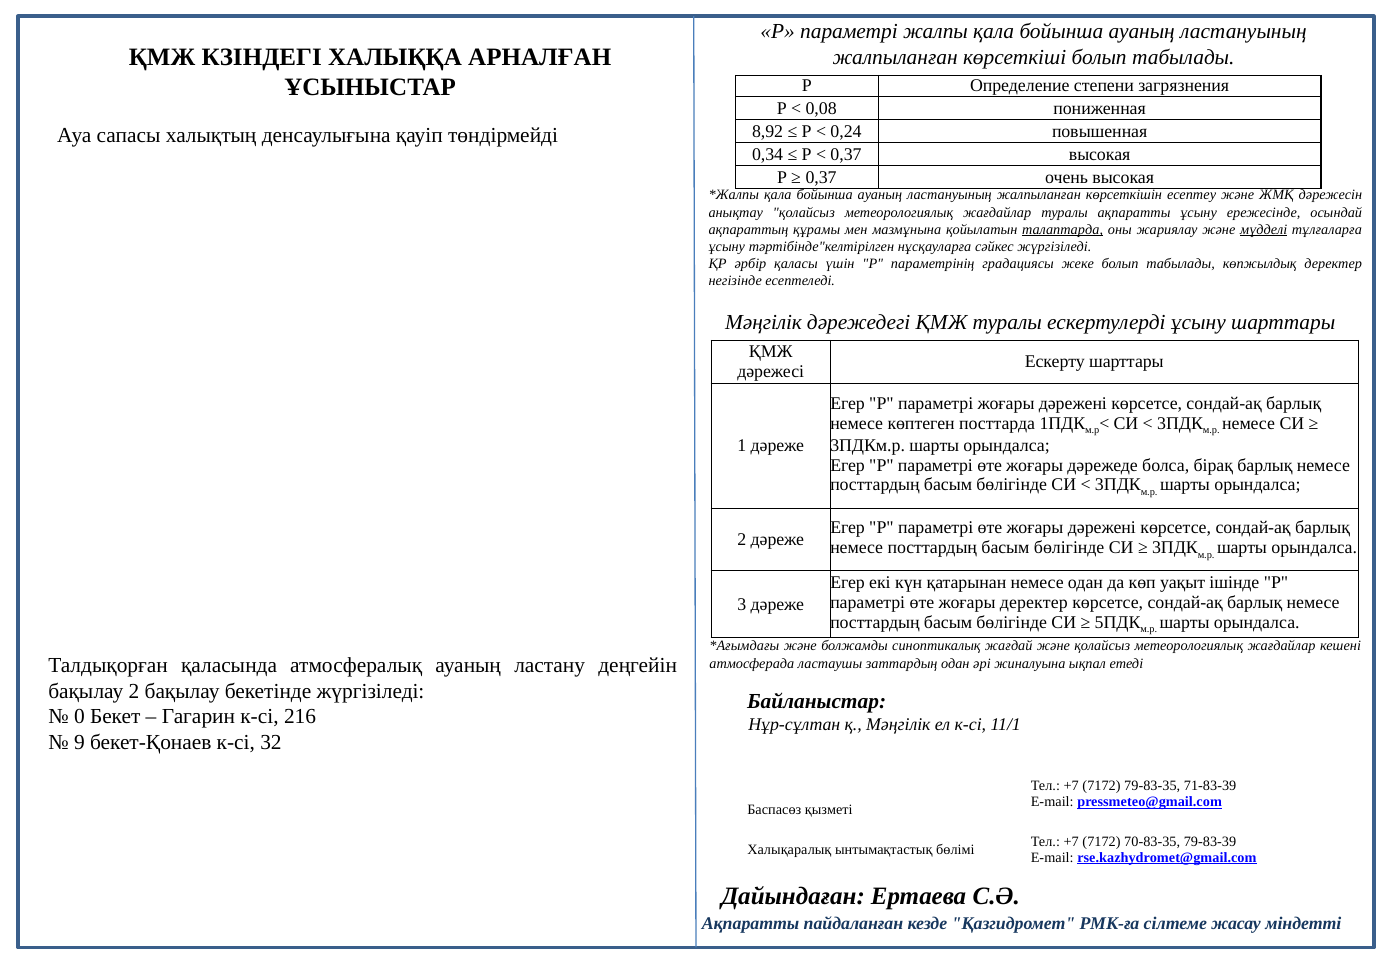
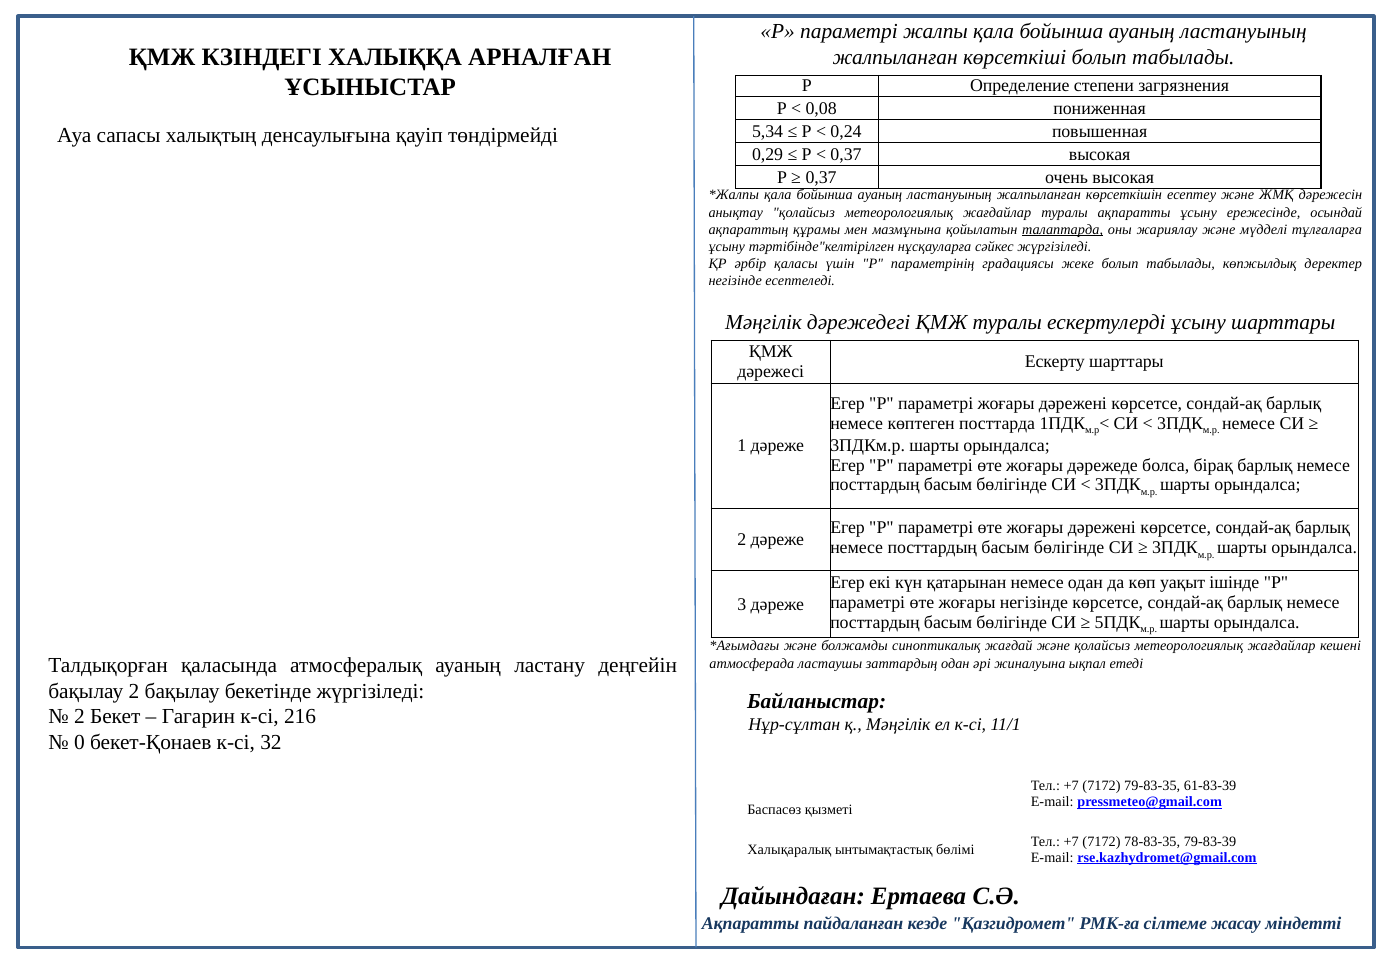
8,92: 8,92 -> 5,34
0,34: 0,34 -> 0,29
мүдделі underline: present -> none
жоғары деректер: деректер -> негізінде
0 at (79, 717): 0 -> 2
9: 9 -> 0
71-83-39: 71-83-39 -> 61-83-39
70-83-35: 70-83-35 -> 78-83-35
